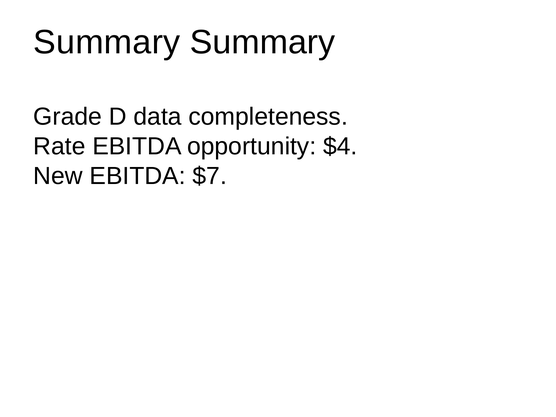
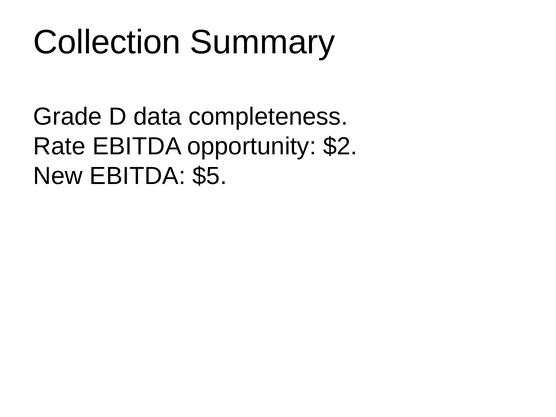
Summary at (107, 42): Summary -> Collection
$4: $4 -> $2
$7: $7 -> $5
